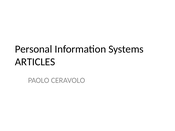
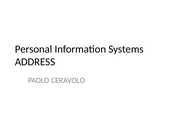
ARTICLES: ARTICLES -> ADDRESS
